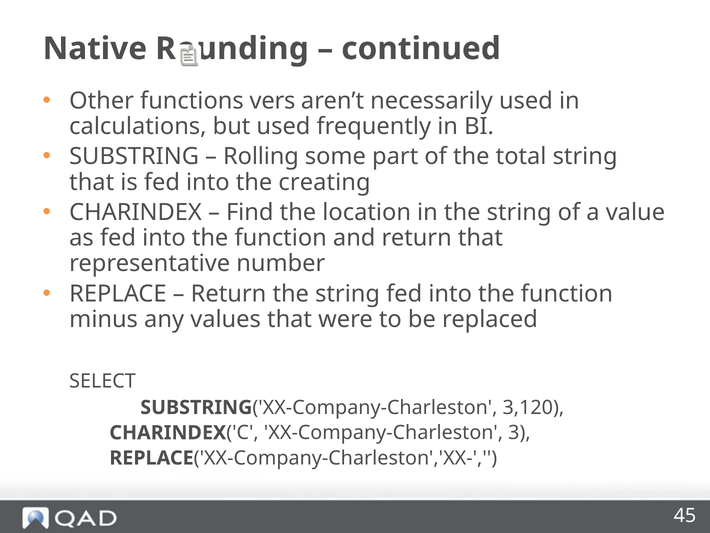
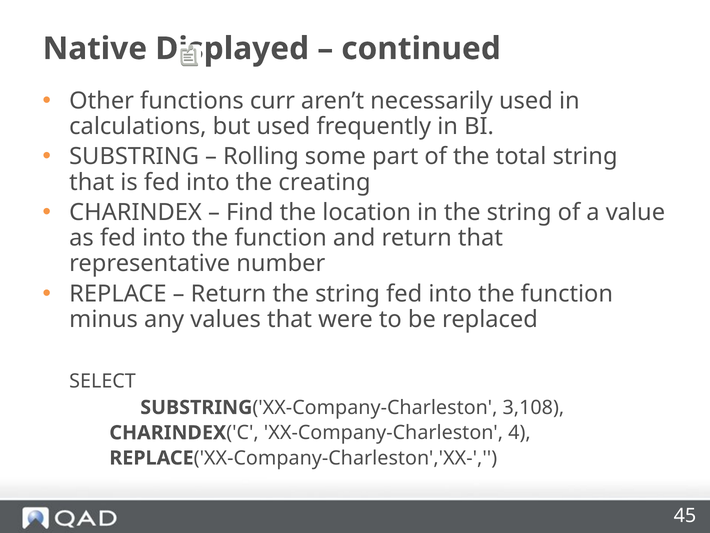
Rounding: Rounding -> Displayed
vers: vers -> curr
3,120: 3,120 -> 3,108
3: 3 -> 4
